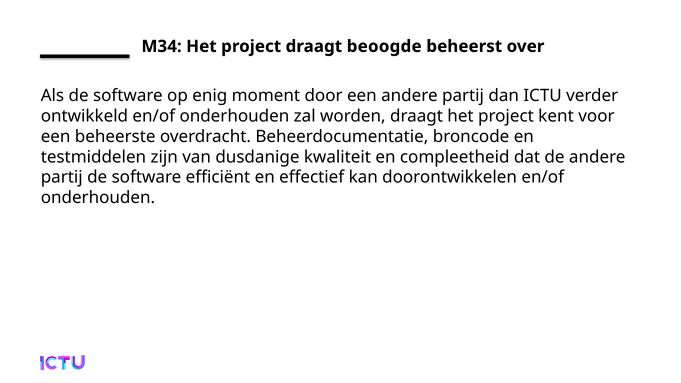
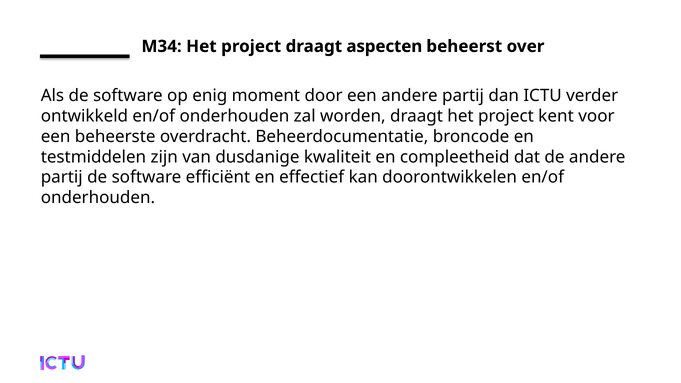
beoogde: beoogde -> aspecten
